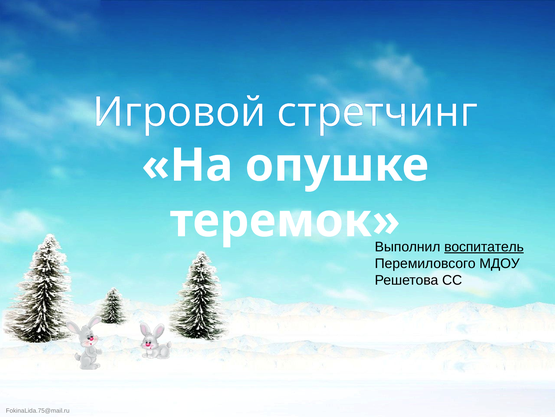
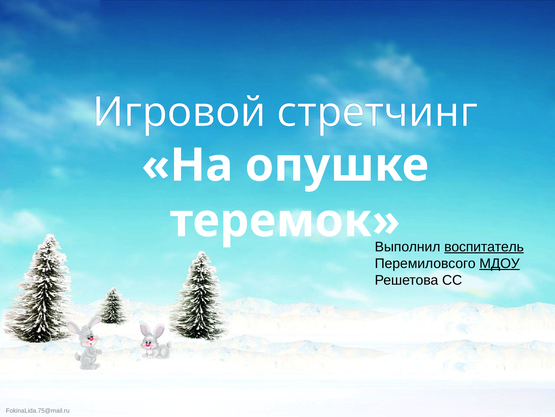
МДОУ underline: none -> present
